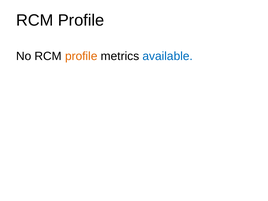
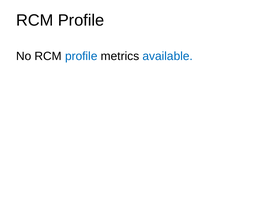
profile at (81, 56) colour: orange -> blue
